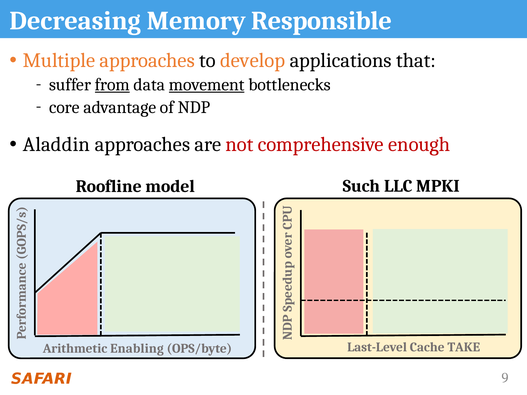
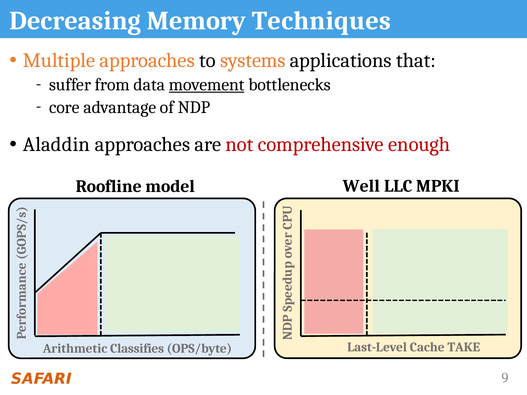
Responsible: Responsible -> Techniques
develop: develop -> systems
from underline: present -> none
Such: Such -> Well
Enabling: Enabling -> Classifies
